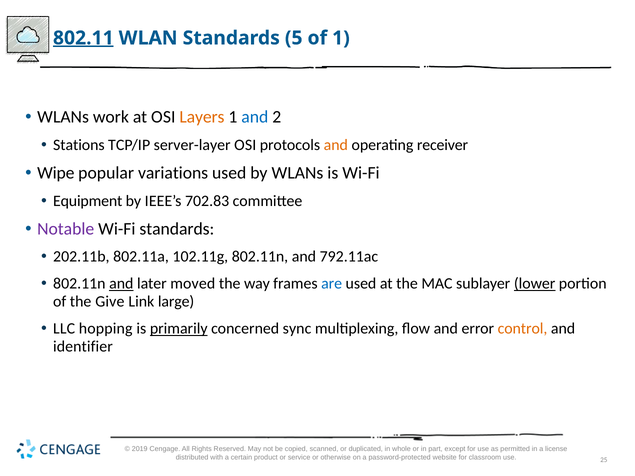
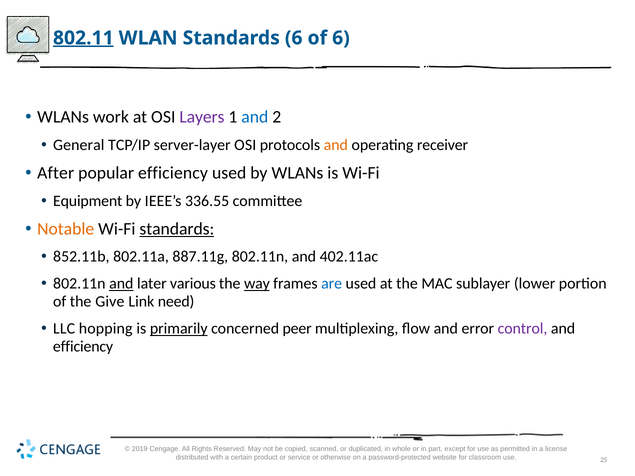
Standards 5: 5 -> 6
of 1: 1 -> 6
Layers colour: orange -> purple
Stations: Stations -> General
Wipe: Wipe -> After
popular variations: variations -> efficiency
702.83: 702.83 -> 336.55
Notable colour: purple -> orange
standards at (177, 229) underline: none -> present
202.11b: 202.11b -> 852.11b
102.11g: 102.11g -> 887.11g
792.11ac: 792.11ac -> 402.11ac
moved: moved -> various
way underline: none -> present
lower underline: present -> none
large: large -> need
sync: sync -> peer
control colour: orange -> purple
identifier at (83, 347): identifier -> efficiency
